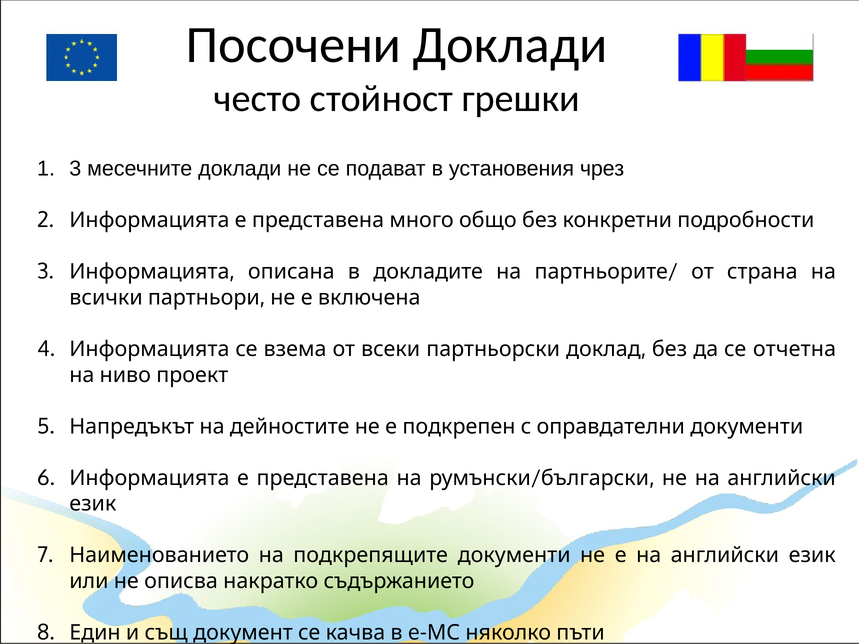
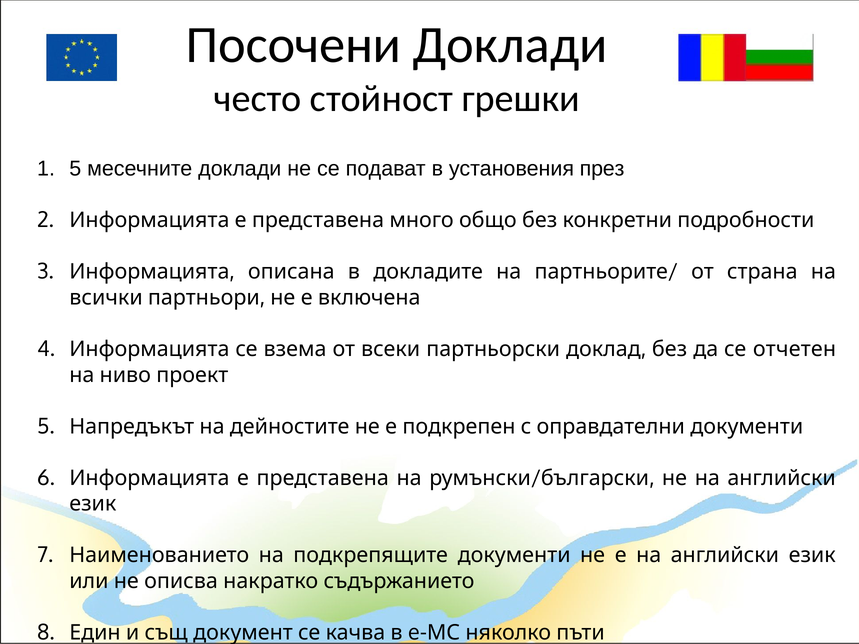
3 at (75, 169): 3 -> 5
чрез: чрез -> през
отчетна: отчетна -> отчетен
